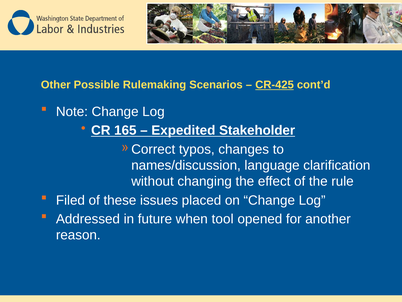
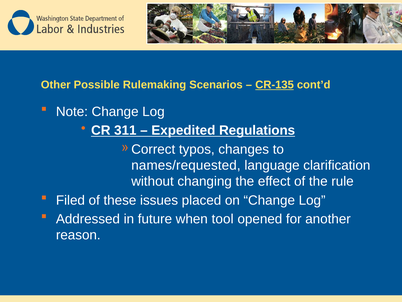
CR-425: CR-425 -> CR-135
165: 165 -> 311
Stakeholder: Stakeholder -> Regulations
names/discussion: names/discussion -> names/requested
